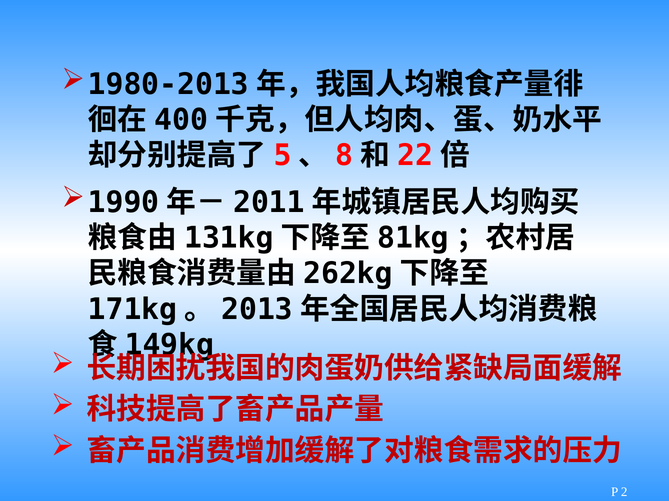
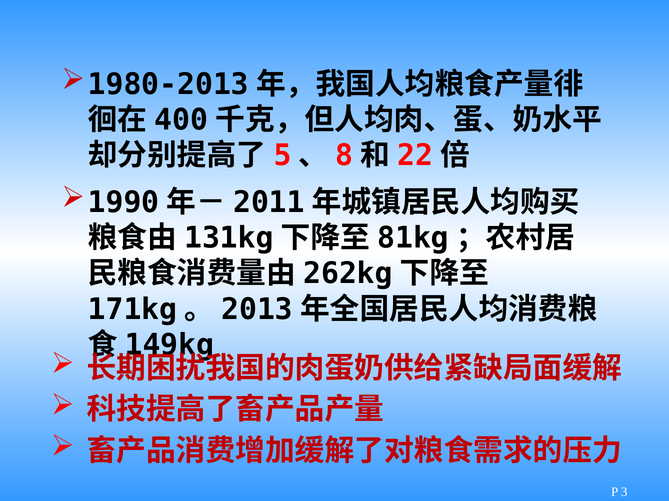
2: 2 -> 3
